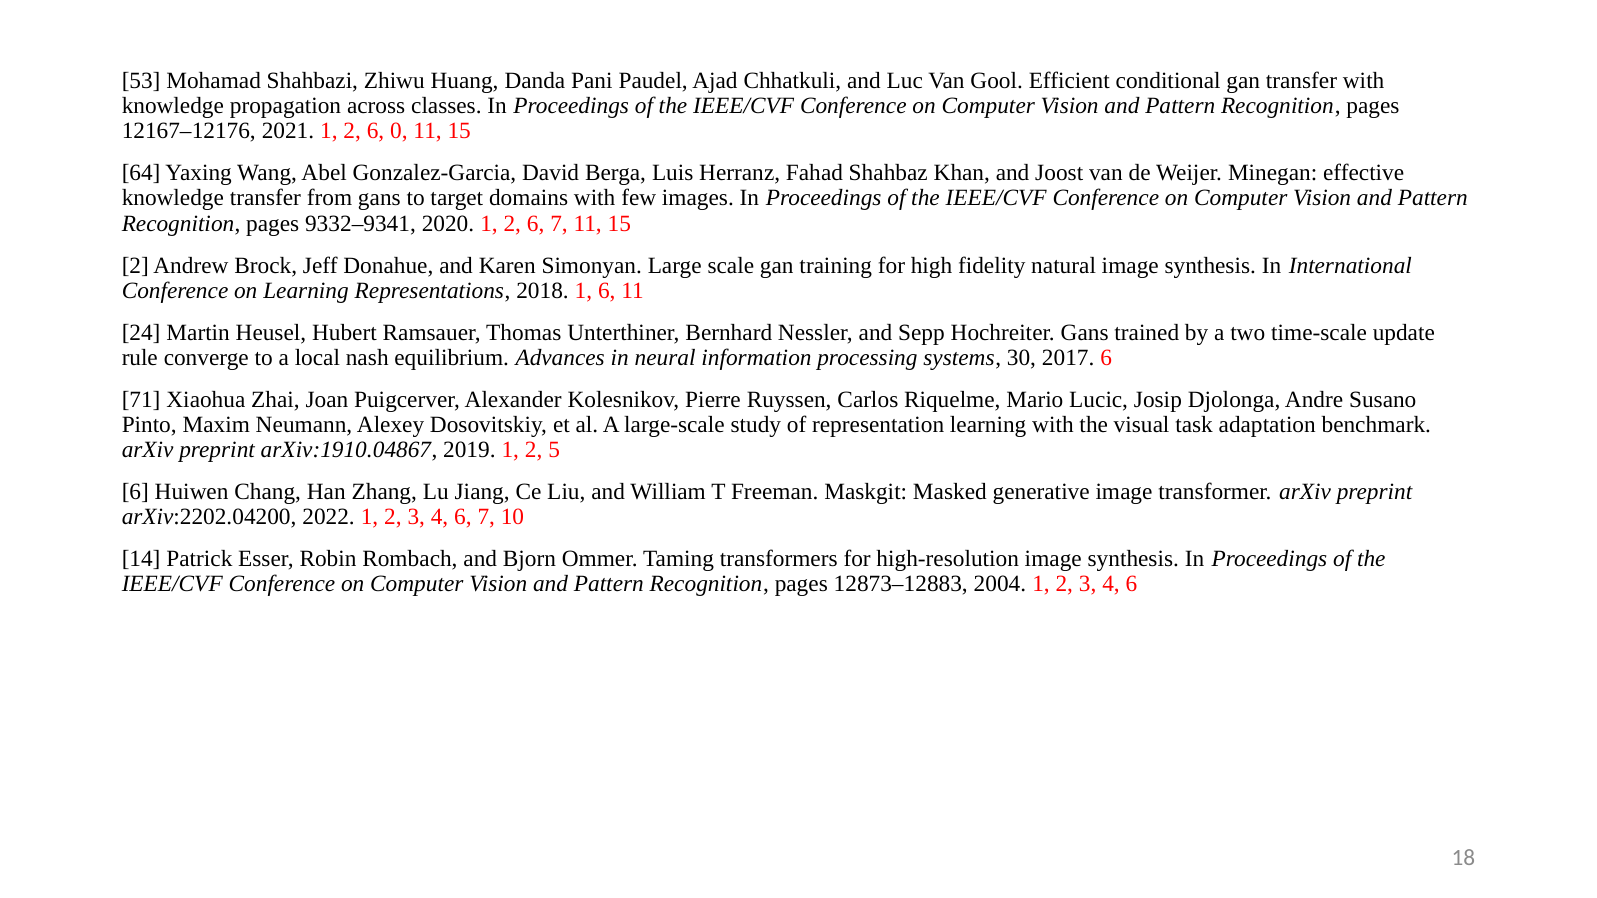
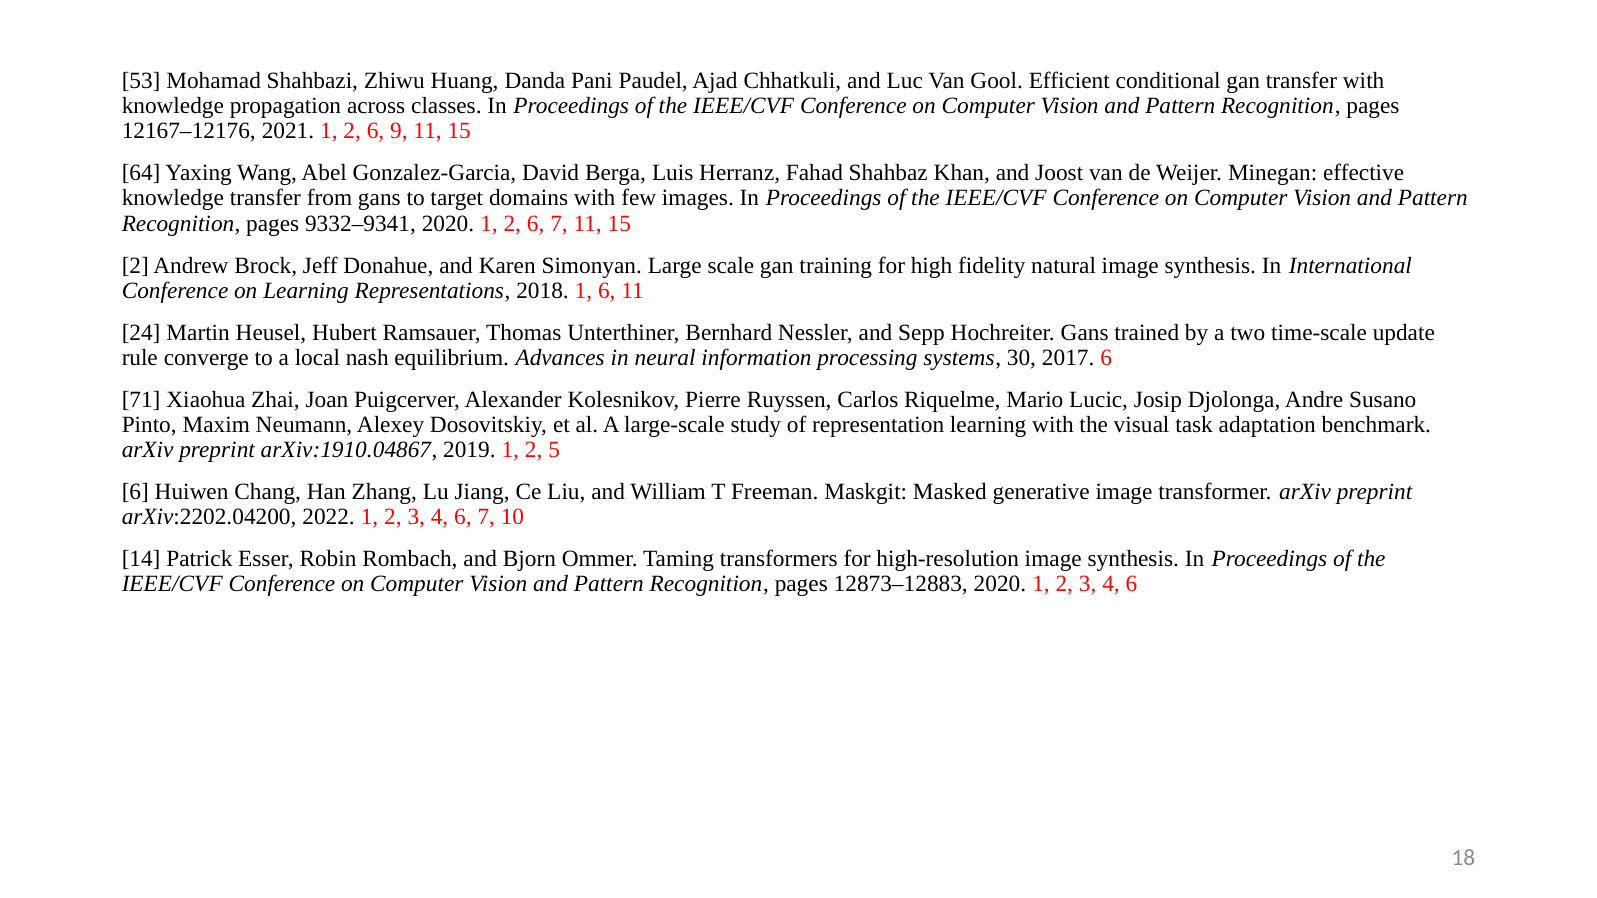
0: 0 -> 9
12873–12883 2004: 2004 -> 2020
